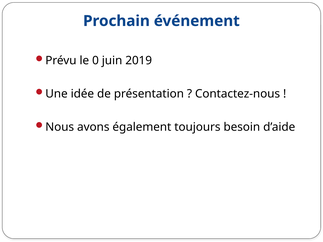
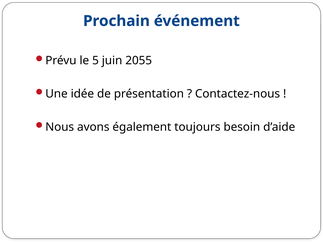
0: 0 -> 5
2019: 2019 -> 2055
